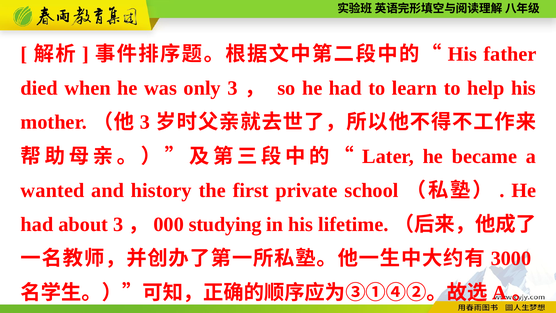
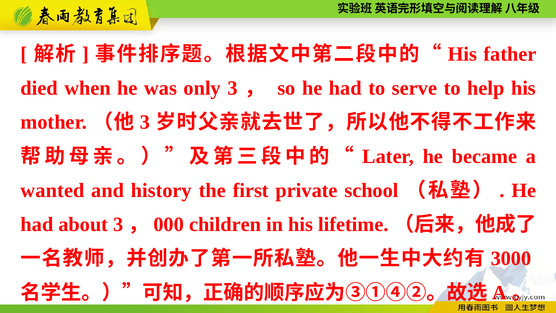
learn: learn -> serve
studying: studying -> children
